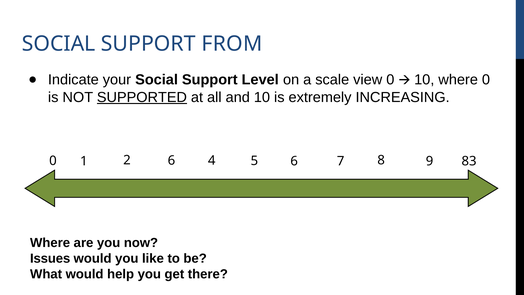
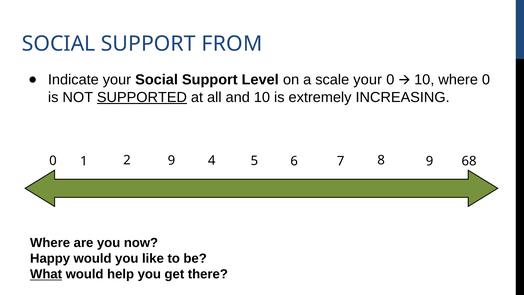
scale view: view -> your
0 6: 6 -> 9
83: 83 -> 68
Issues: Issues -> Happy
What underline: none -> present
